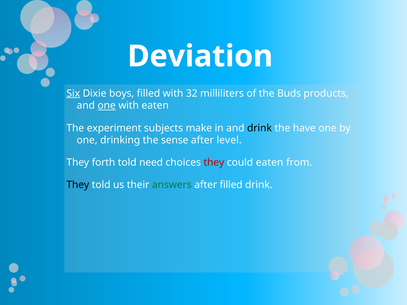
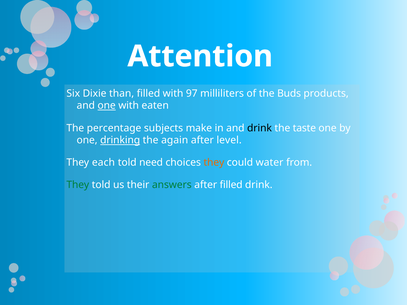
Deviation: Deviation -> Attention
Six underline: present -> none
boys: boys -> than
32: 32 -> 97
experiment: experiment -> percentage
have: have -> taste
drinking underline: none -> present
sense: sense -> again
forth: forth -> each
they at (214, 163) colour: red -> orange
could eaten: eaten -> water
They at (78, 185) colour: black -> green
